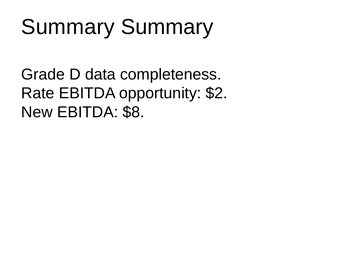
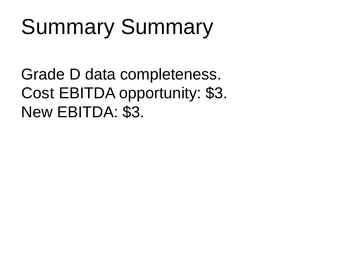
Rate: Rate -> Cost
opportunity $2: $2 -> $3
EBITDA $8: $8 -> $3
